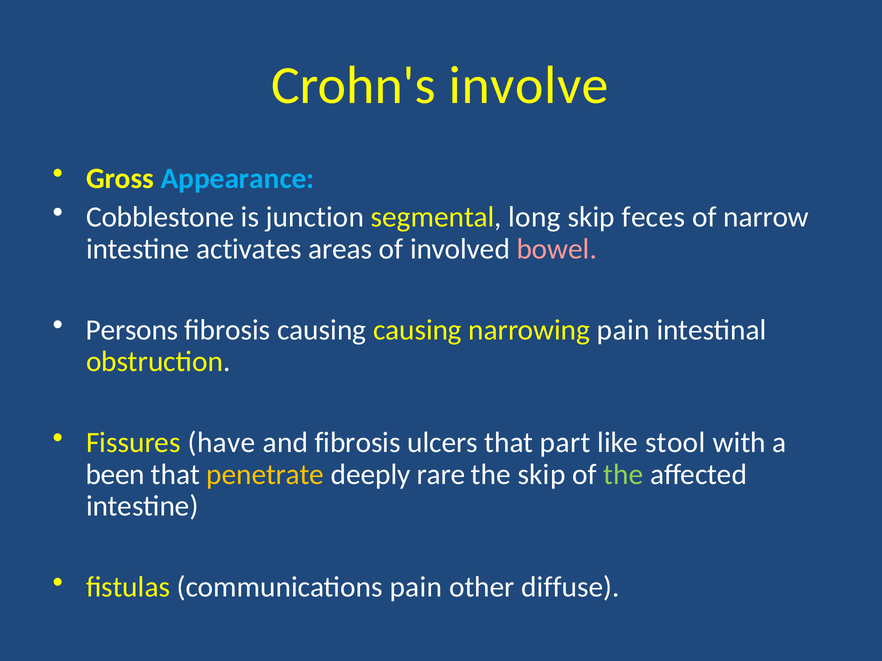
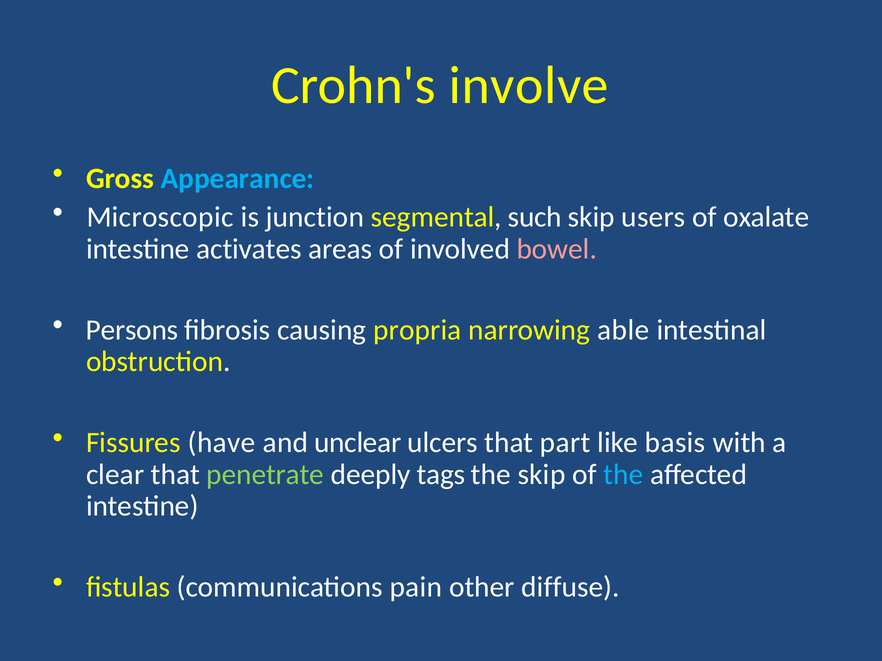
Cobblestone: Cobblestone -> Microscopic
long: long -> such
feces: feces -> users
narrow: narrow -> oxalate
causing causing: causing -> propria
narrowing pain: pain -> able
and fibrosis: fibrosis -> unclear
stool: stool -> basis
been: been -> clear
penetrate colour: yellow -> light green
rare: rare -> tags
the at (623, 475) colour: light green -> light blue
